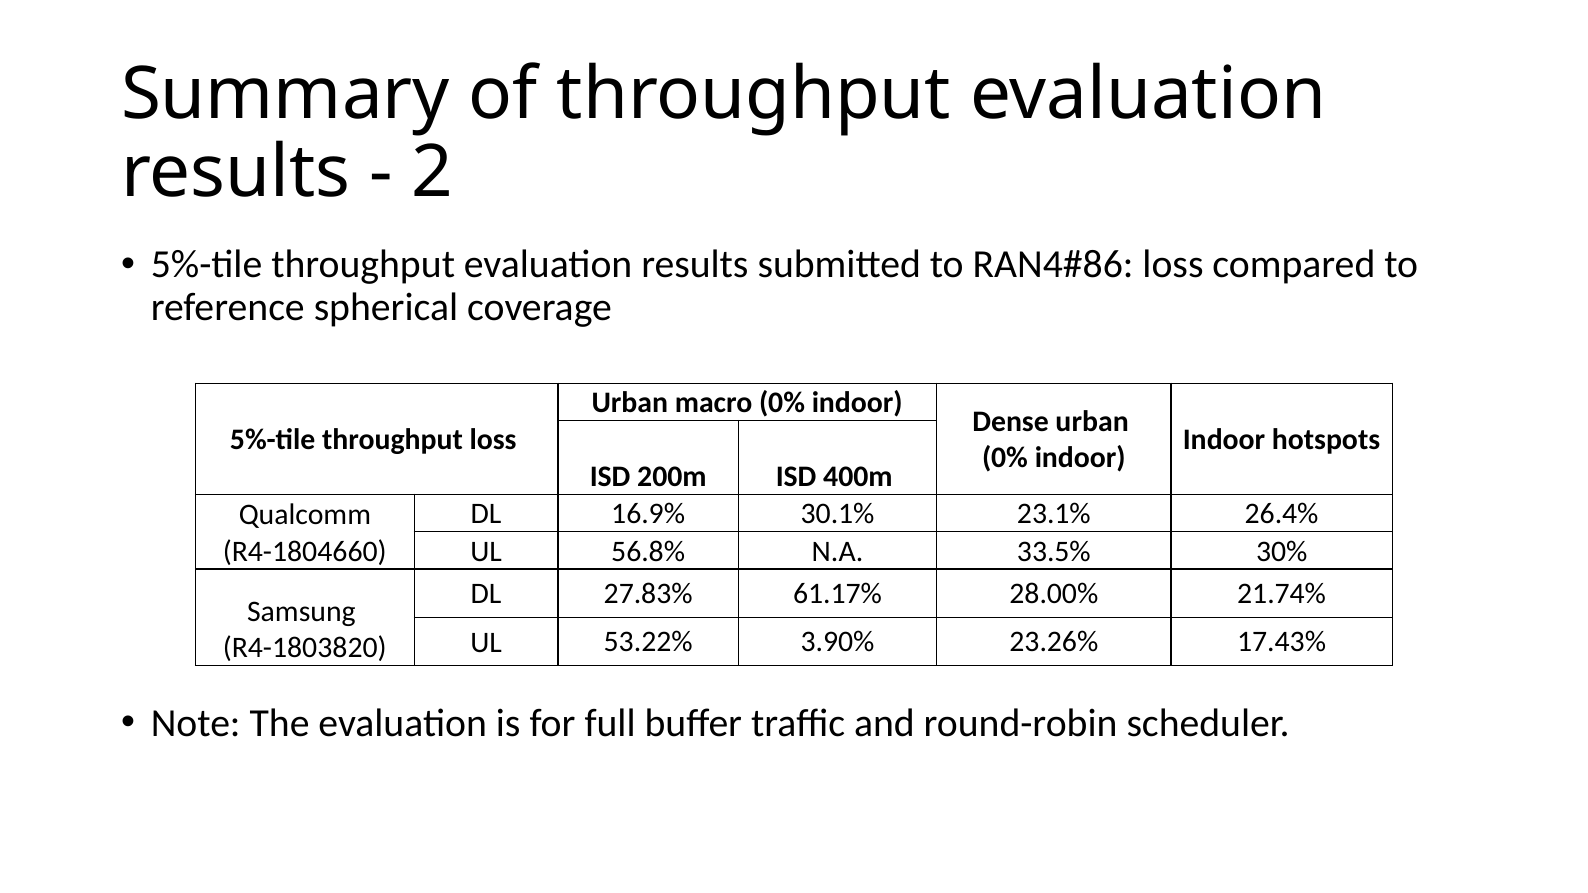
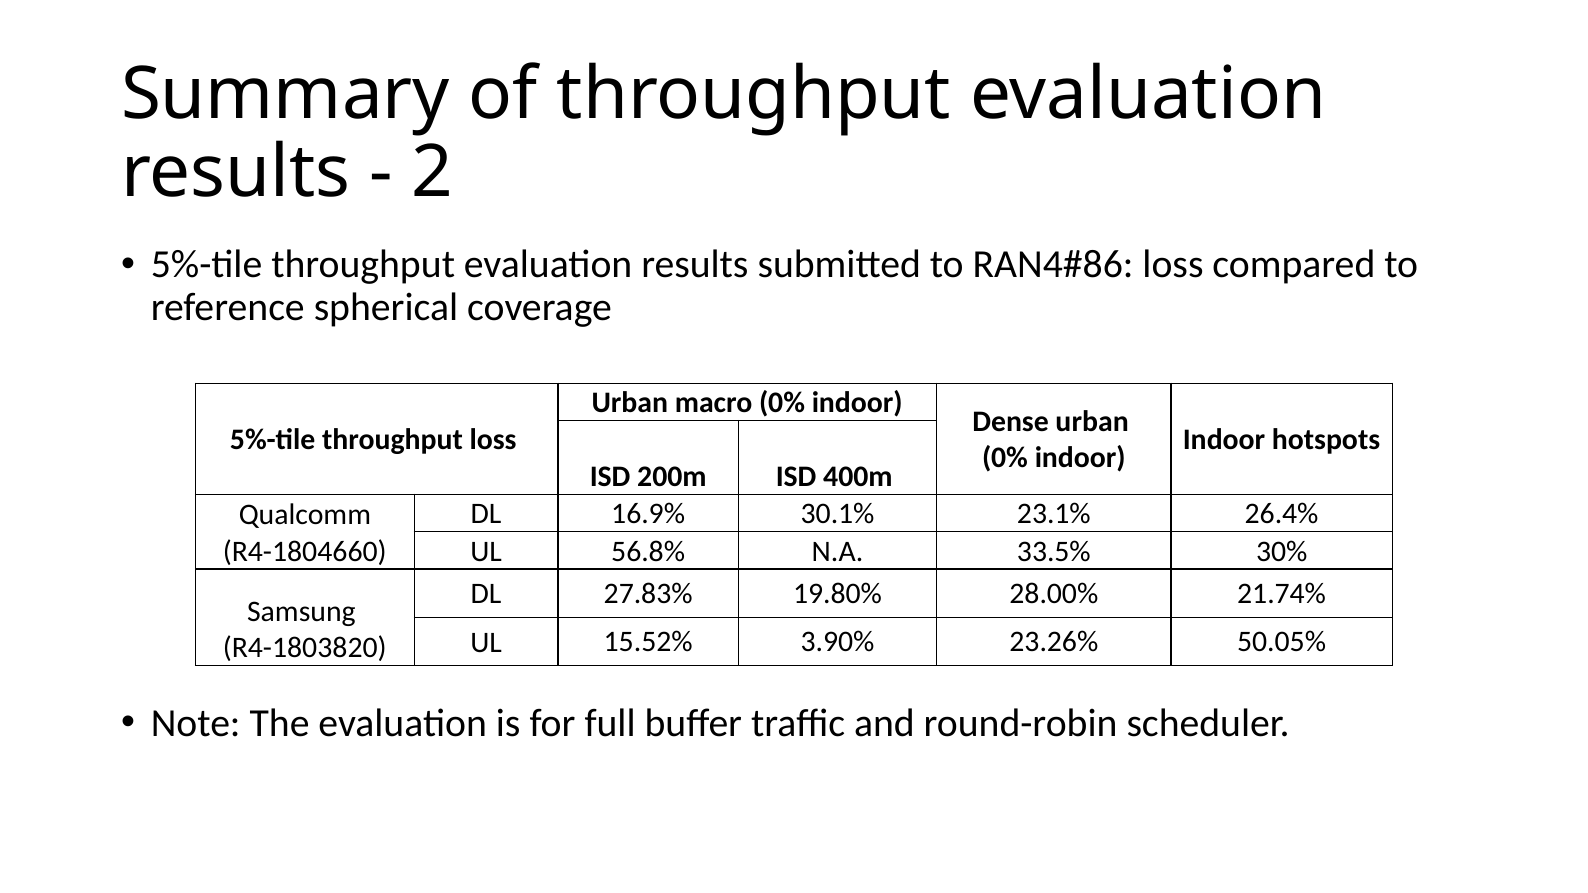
61.17%: 61.17% -> 19.80%
53.22%: 53.22% -> 15.52%
17.43%: 17.43% -> 50.05%
